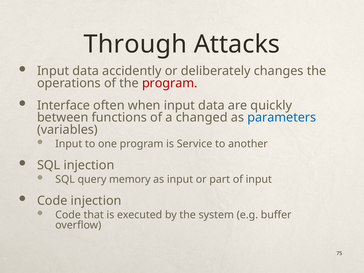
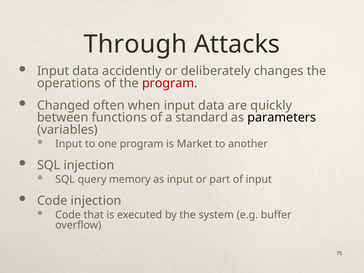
Interface: Interface -> Changed
changed: changed -> standard
parameters colour: blue -> black
Service: Service -> Market
